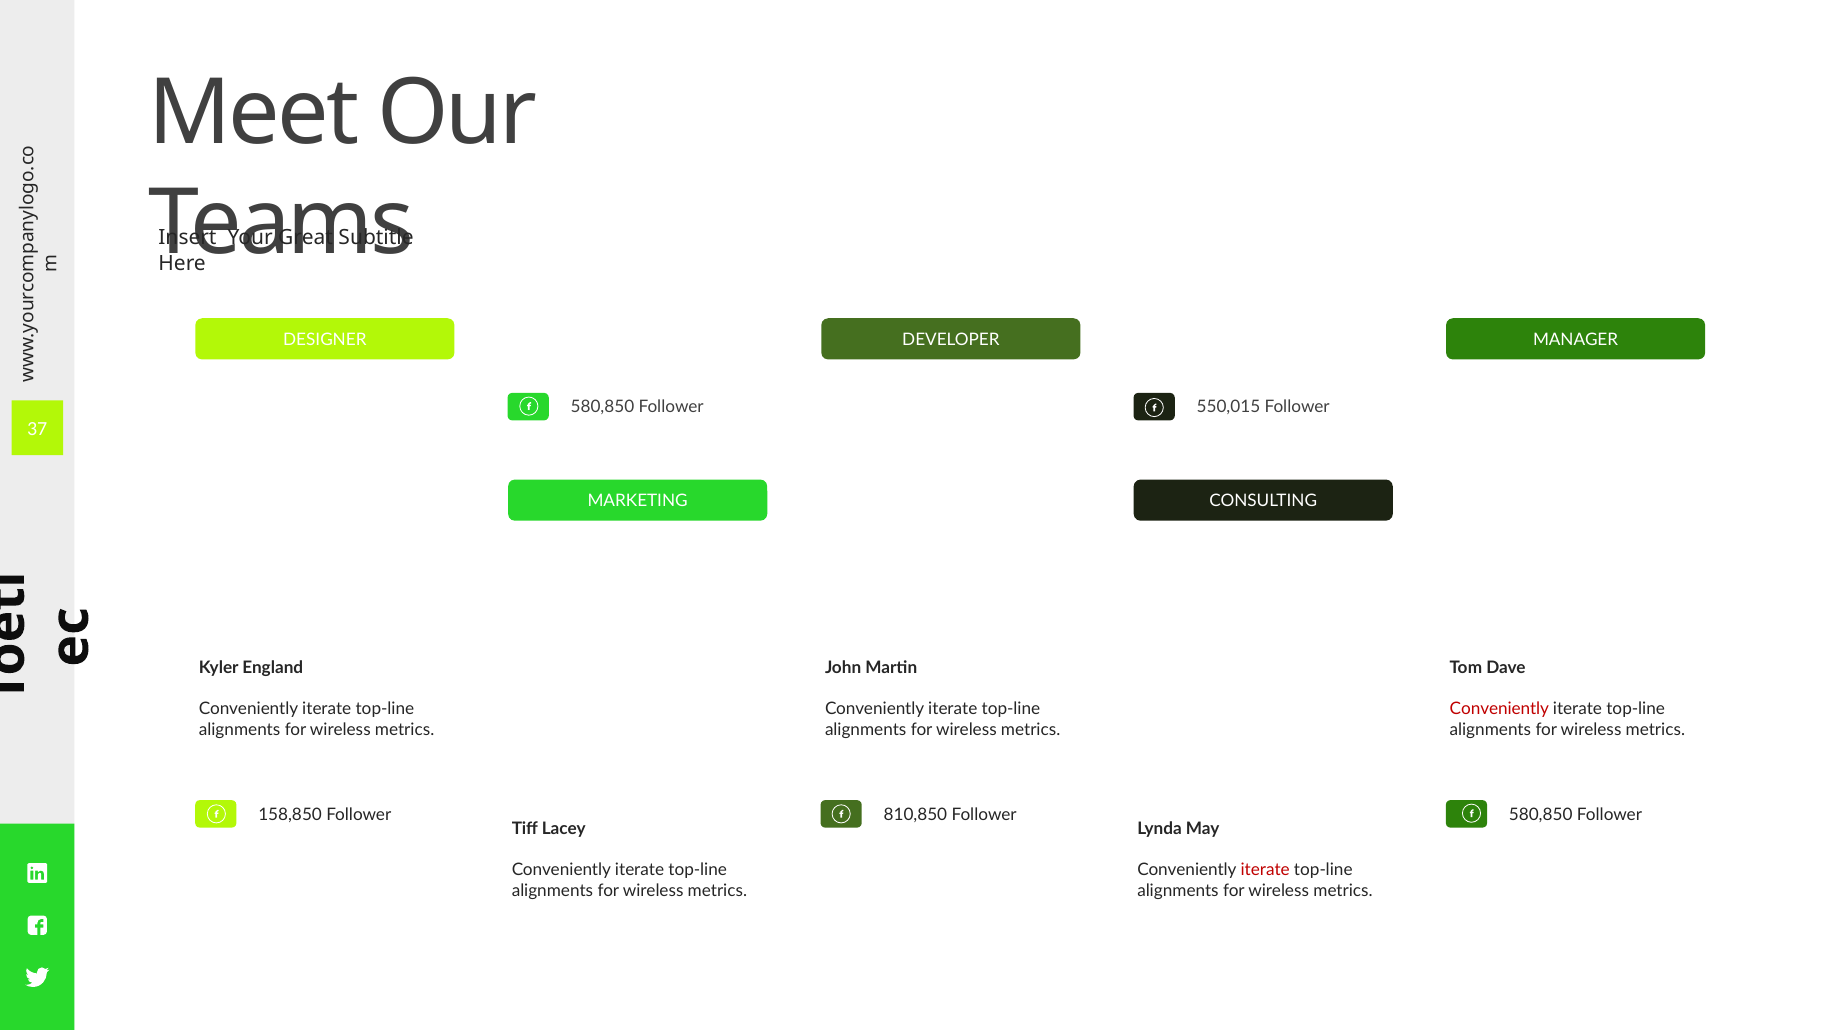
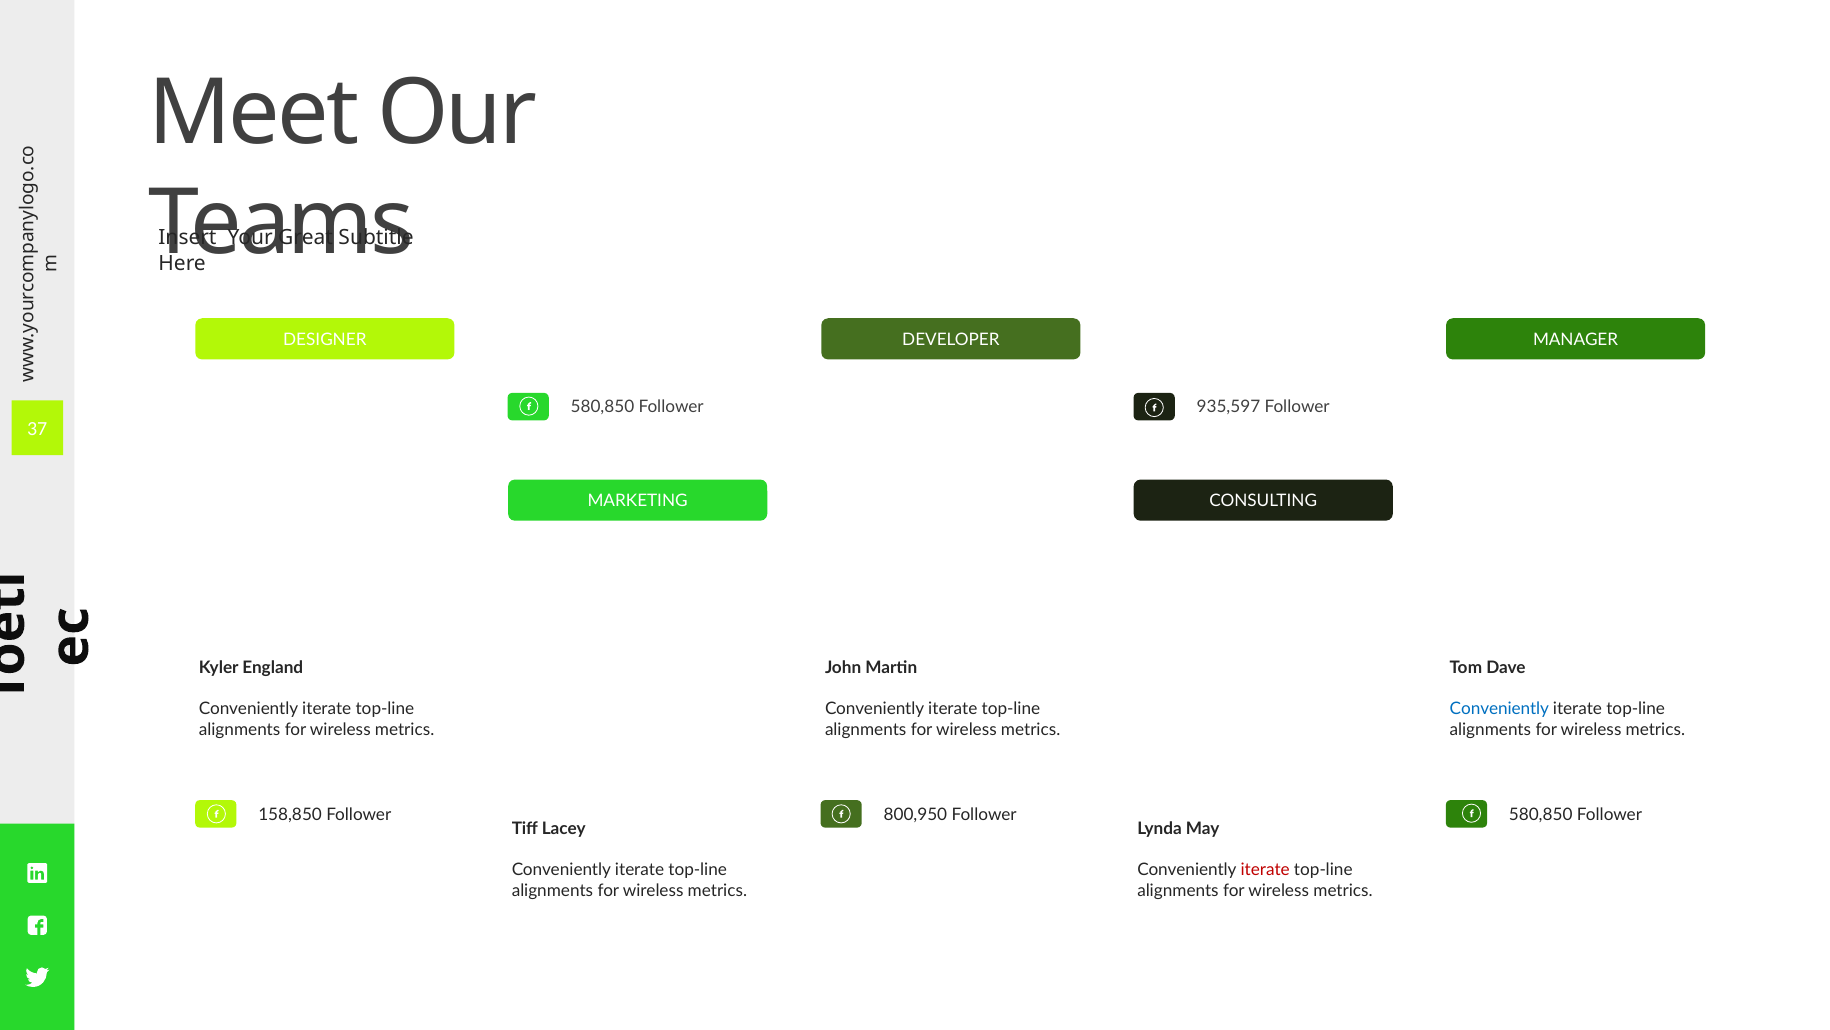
550,015: 550,015 -> 935,597
Conveniently at (1499, 708) colour: red -> blue
810,850: 810,850 -> 800,950
